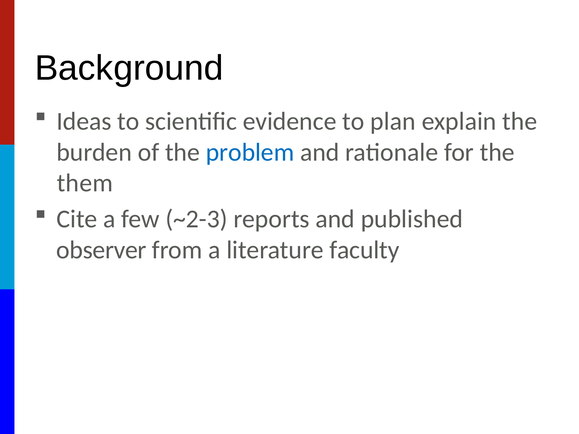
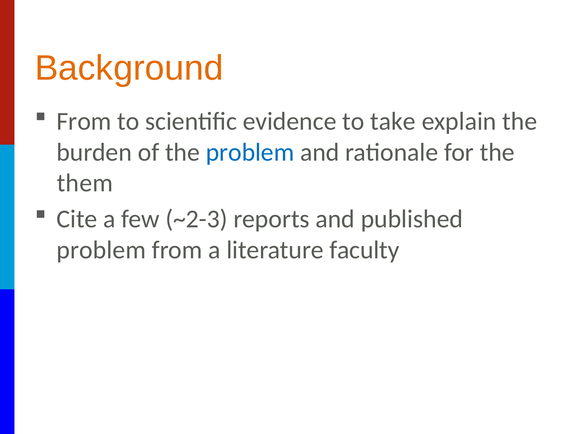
Background colour: black -> orange
Ideas at (84, 121): Ideas -> From
plan: plan -> take
observer at (101, 250): observer -> problem
